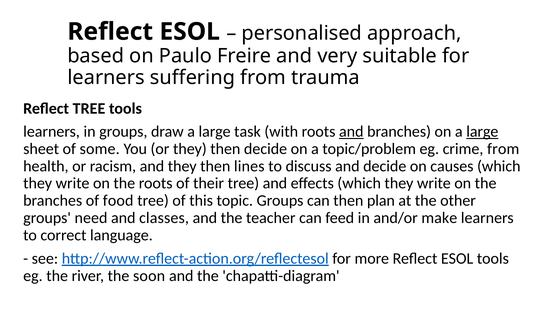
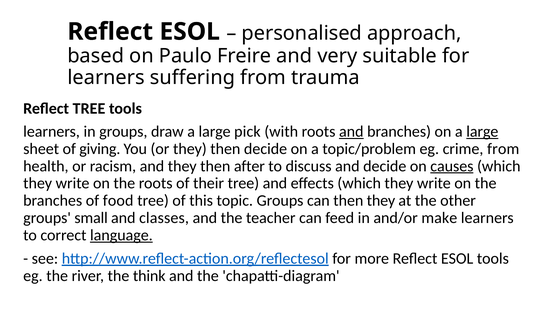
task: task -> pick
some: some -> giving
lines: lines -> after
causes underline: none -> present
then plan: plan -> they
need: need -> small
language underline: none -> present
soon: soon -> think
